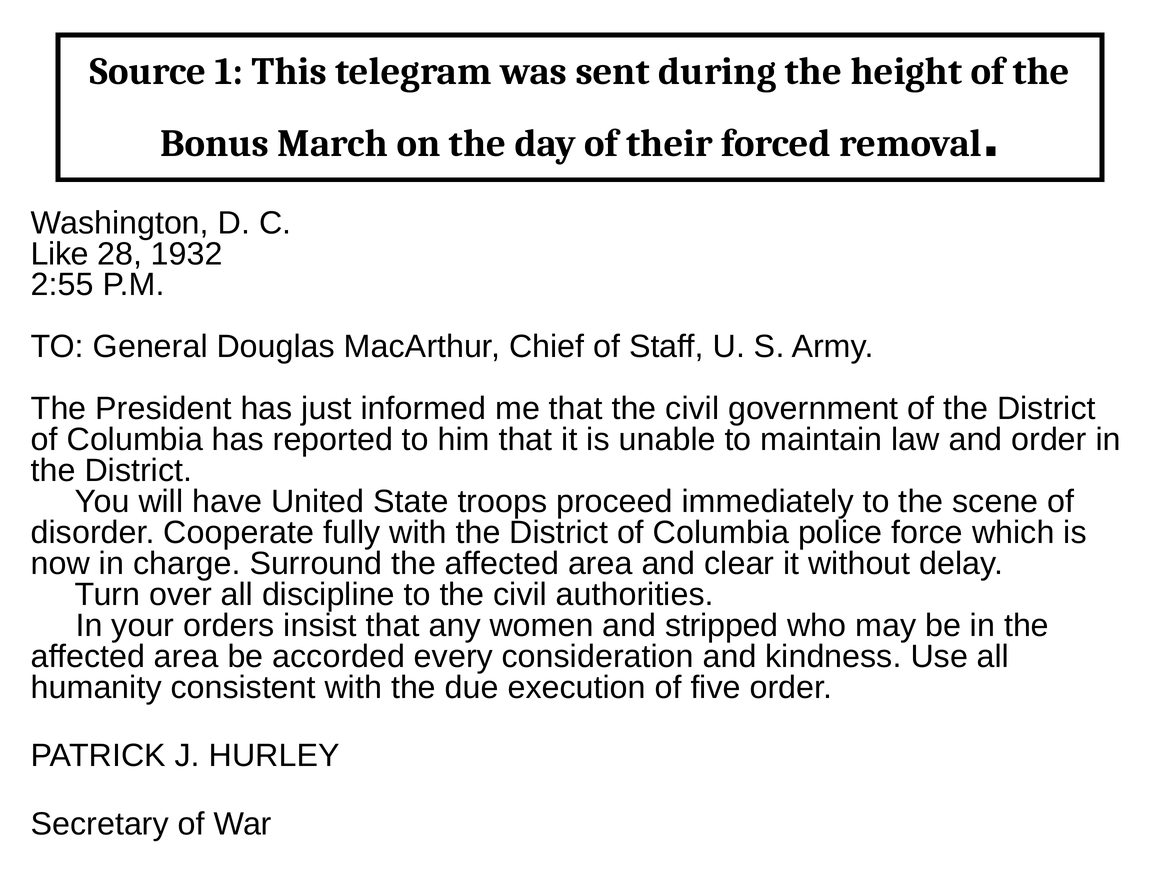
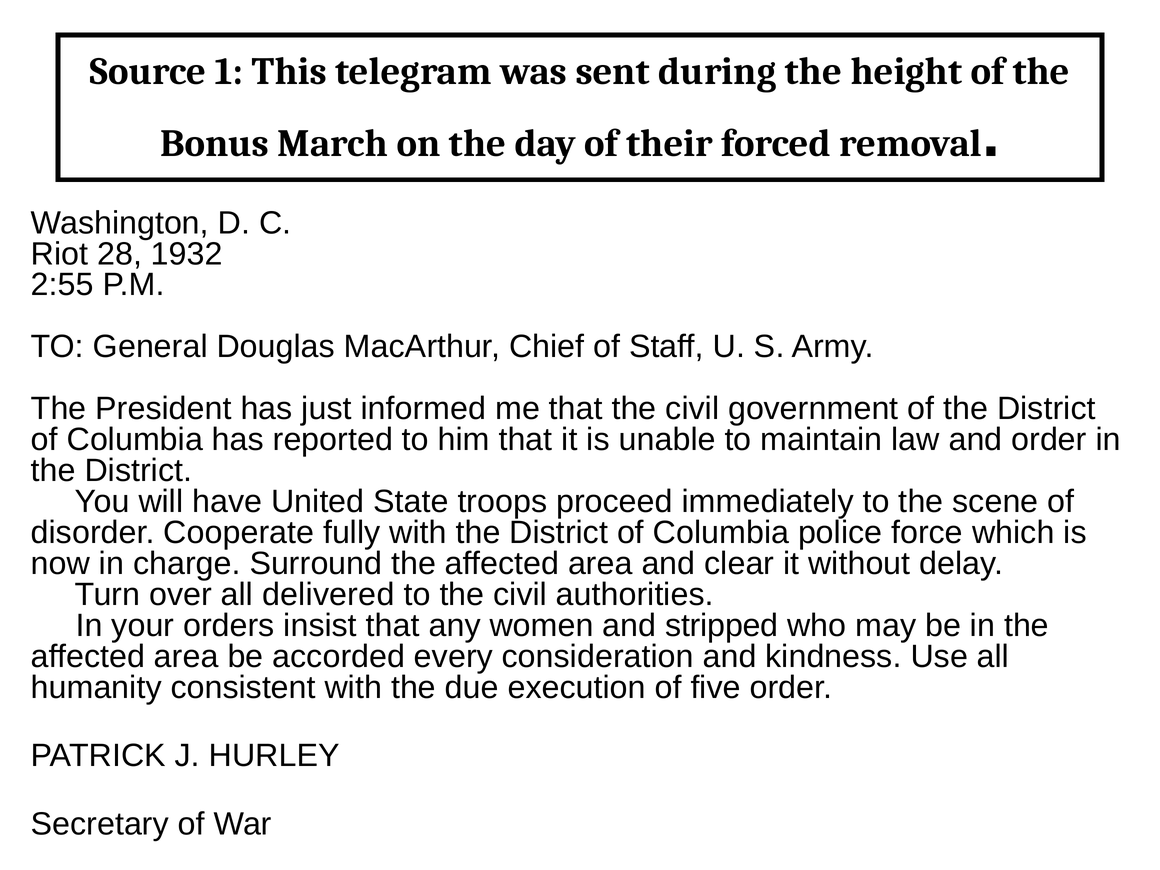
Like: Like -> Riot
discipline: discipline -> delivered
